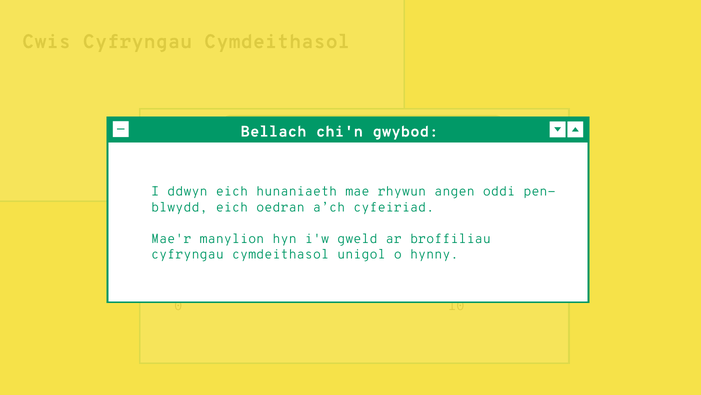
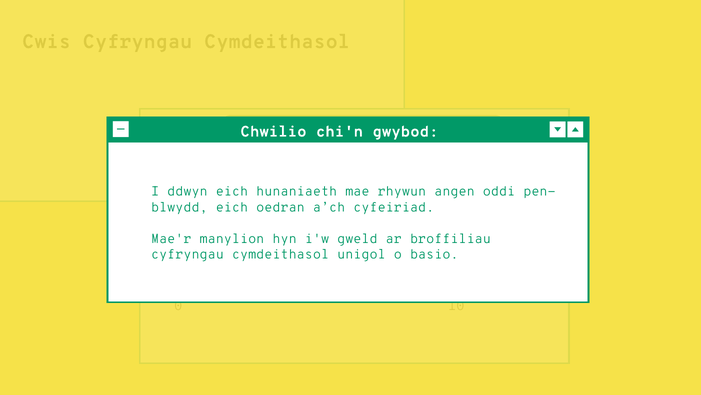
Bellach: Bellach -> Chwilio
hynny: hynny -> basio
